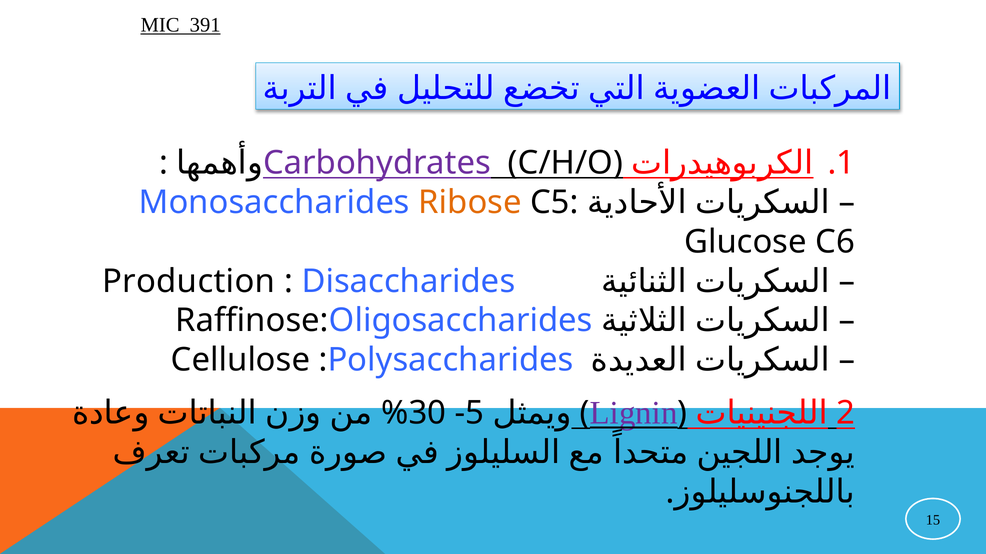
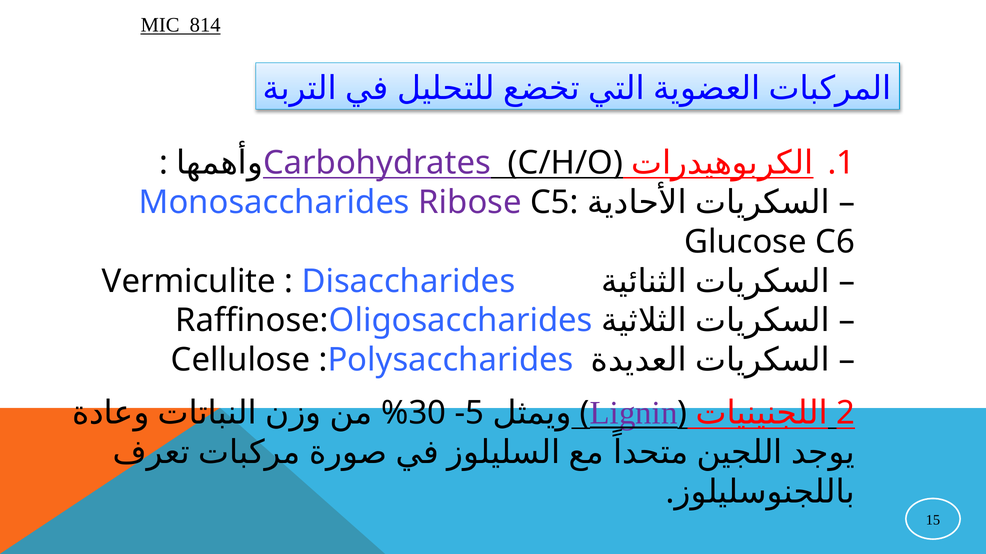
391: 391 -> 814
Ribose colour: orange -> purple
Production: Production -> Vermiculite
